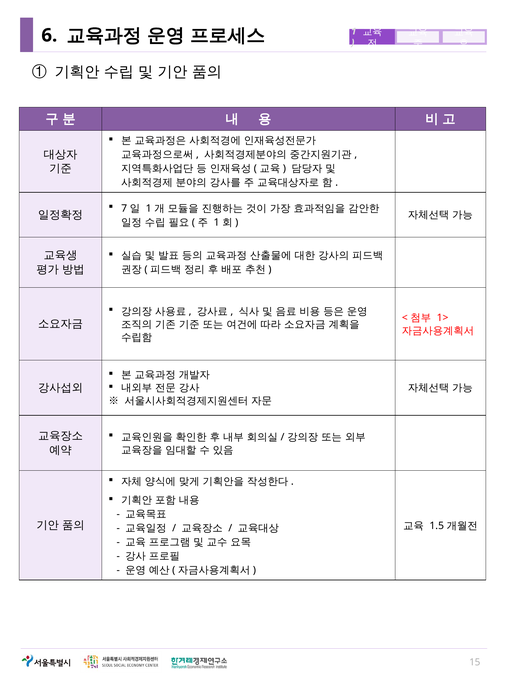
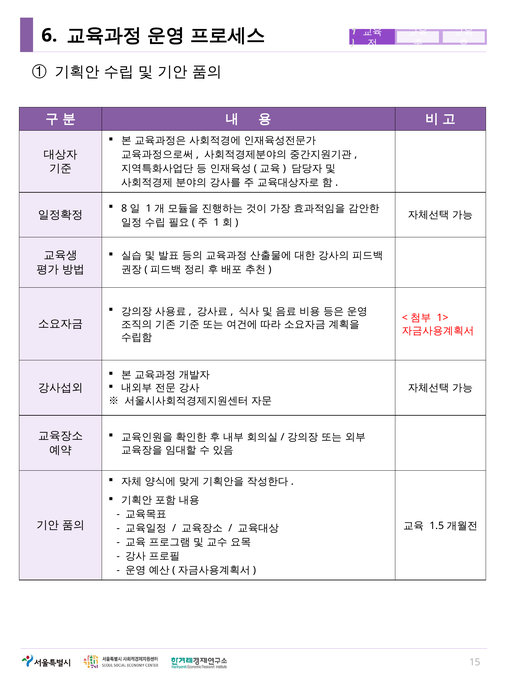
7: 7 -> 8
